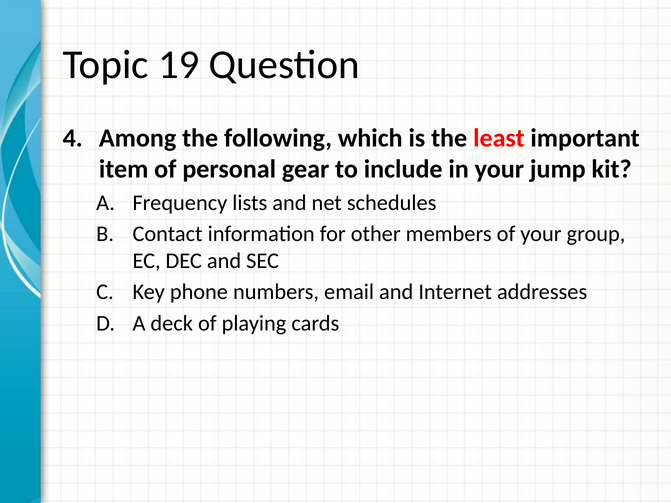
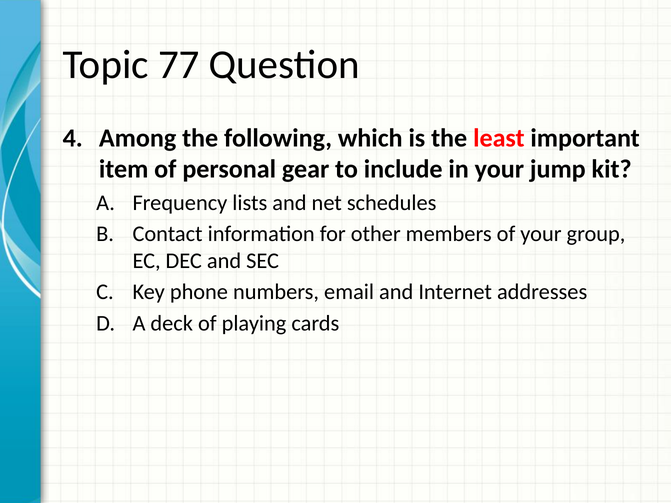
19: 19 -> 77
